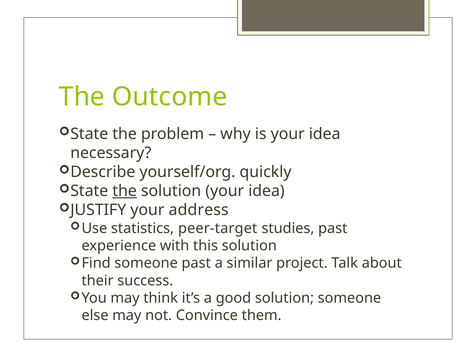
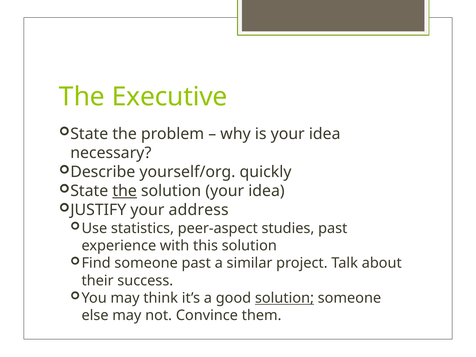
Outcome: Outcome -> Executive
peer-target: peer-target -> peer-aspect
solution at (284, 298) underline: none -> present
